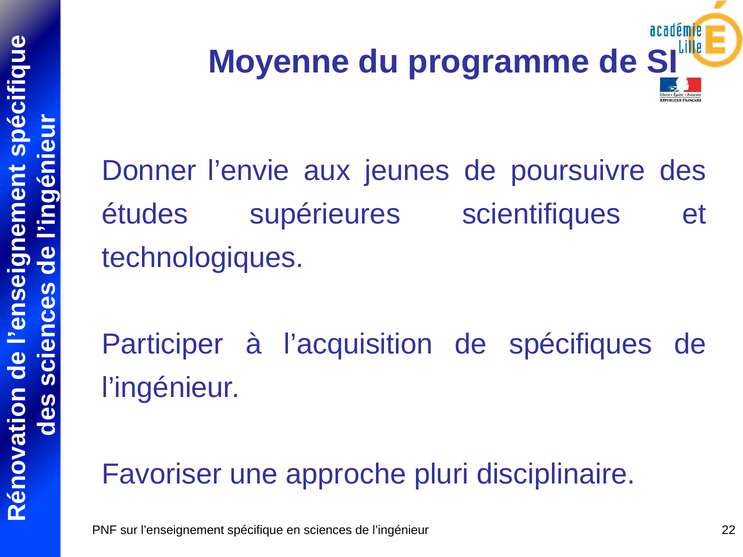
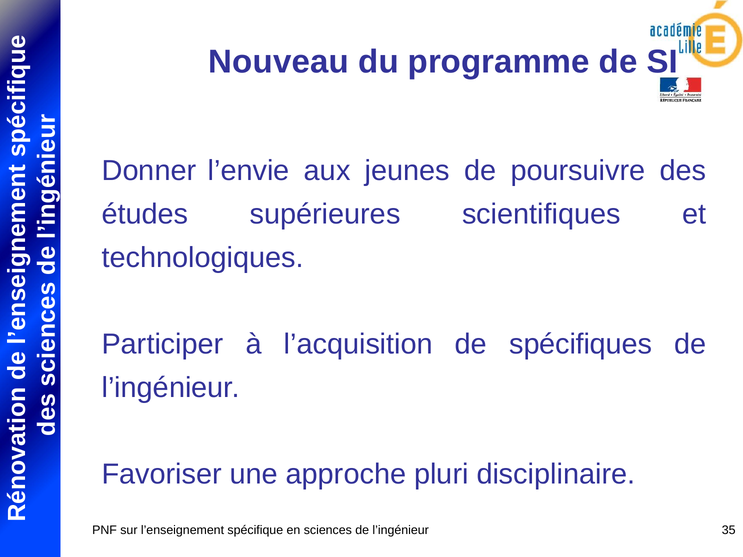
Moyenne: Moyenne -> Nouveau
22: 22 -> 35
